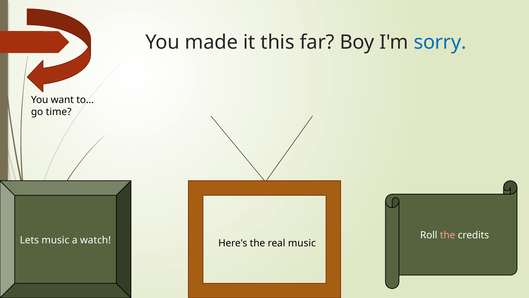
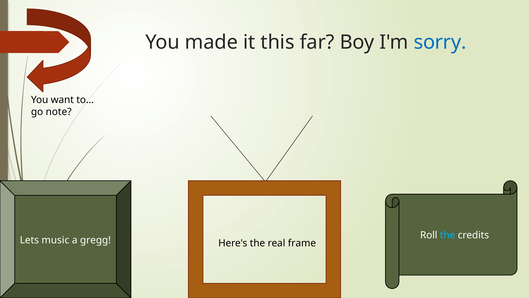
time: time -> note
the at (448, 235) colour: pink -> light blue
watch: watch -> gregg
real music: music -> frame
